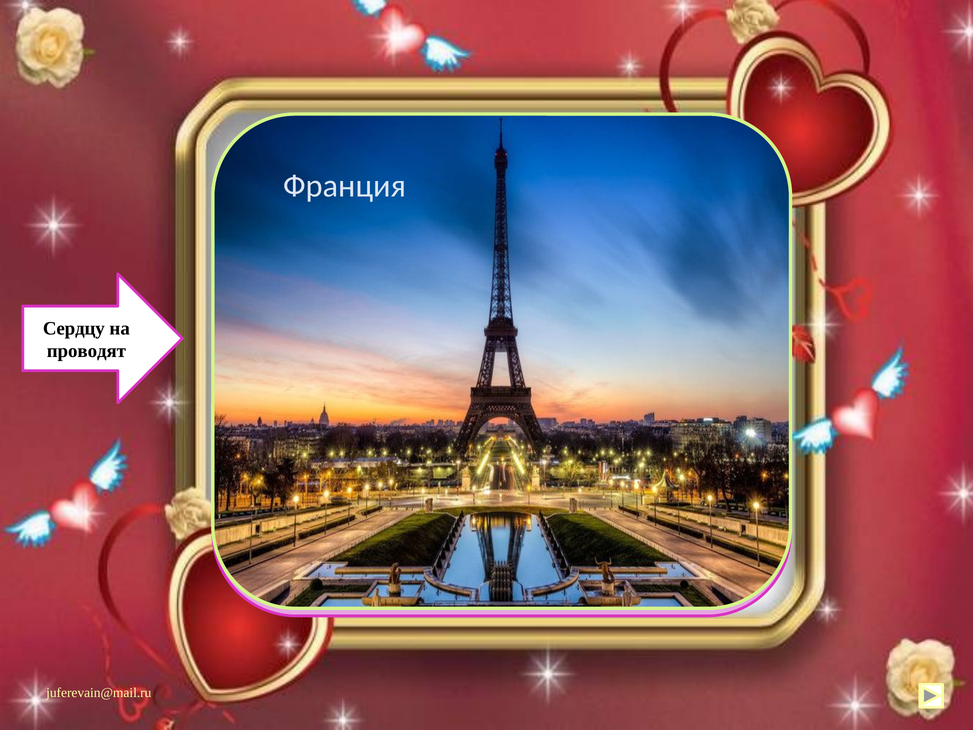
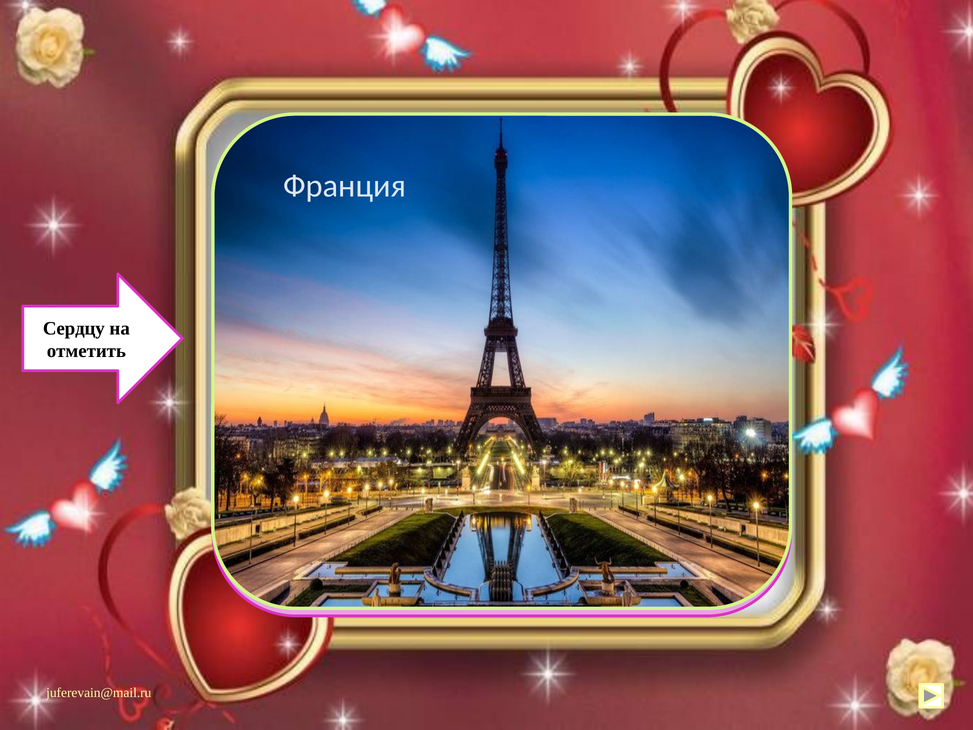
проводят at (86, 351): проводят -> отметить
